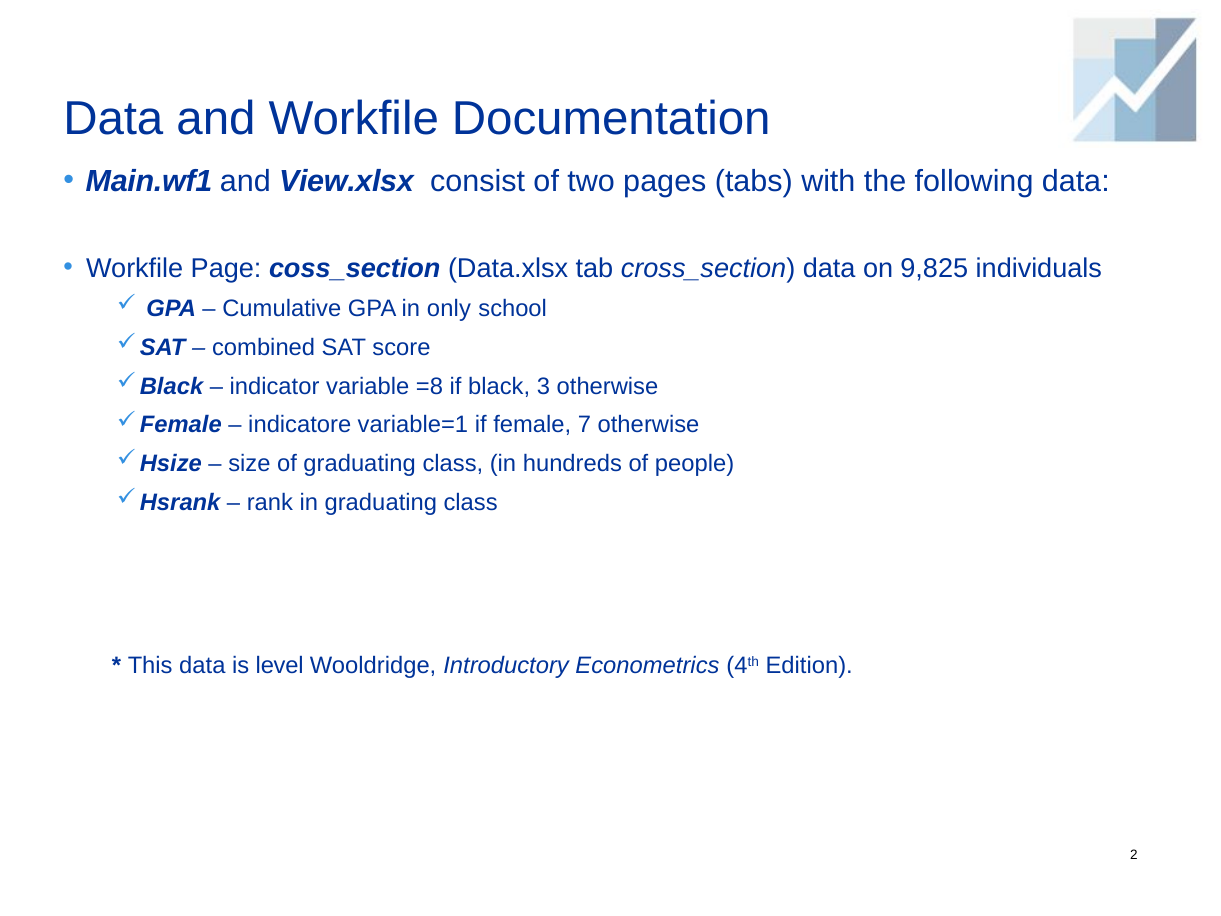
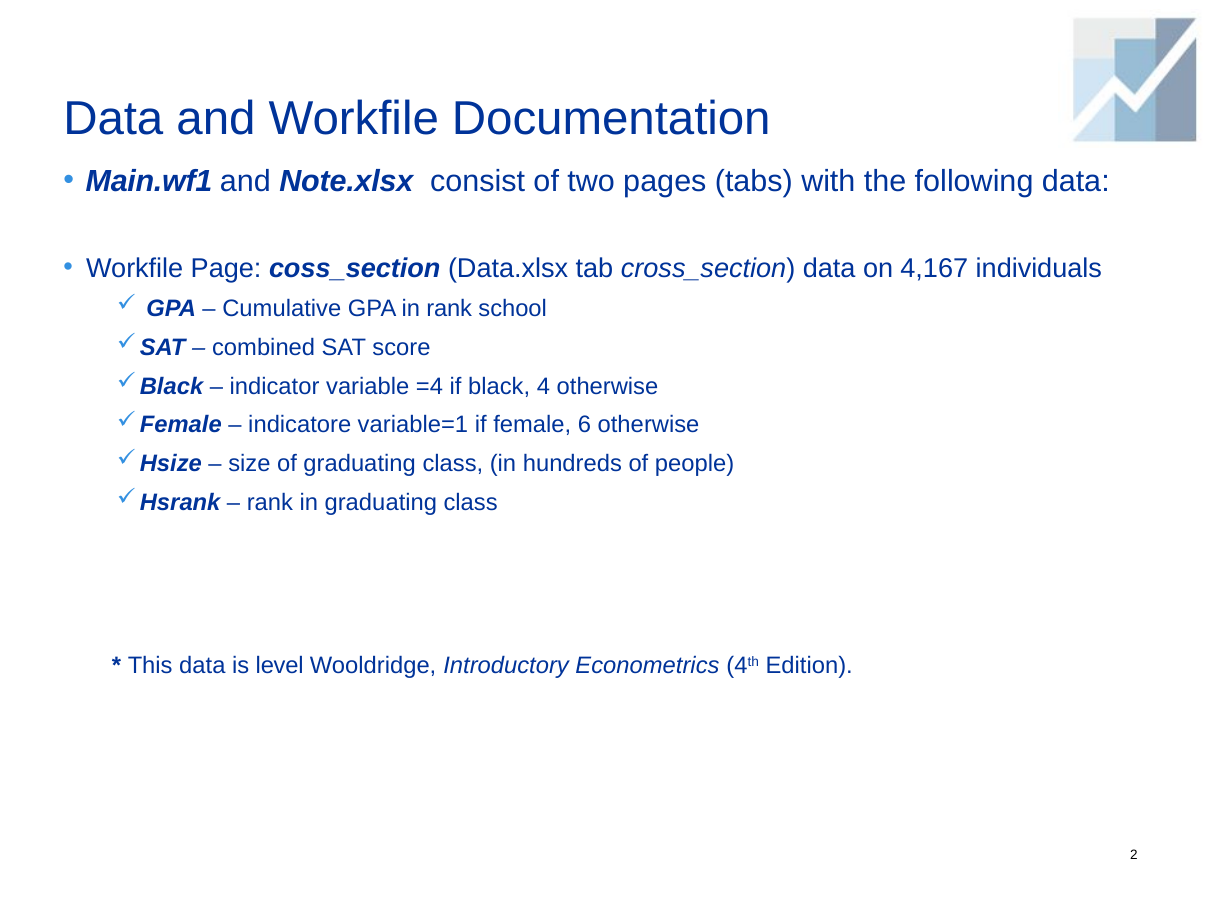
View.xlsx: View.xlsx -> Note.xlsx
9,825: 9,825 -> 4,167
in only: only -> rank
=8: =8 -> =4
3: 3 -> 4
7: 7 -> 6
